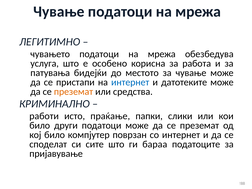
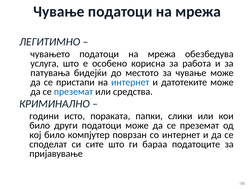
преземат at (73, 92) colour: orange -> blue
работи: работи -> години
праќање: праќање -> пораката
